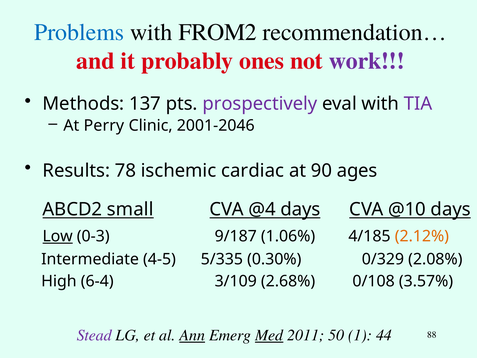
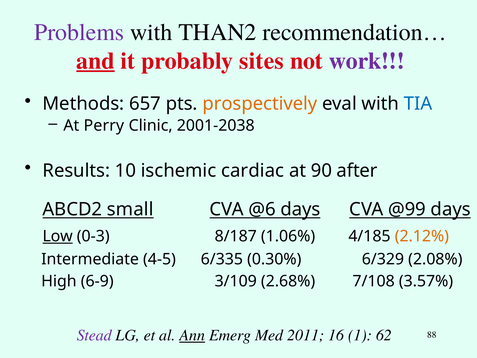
Problems colour: blue -> purple
FROM2: FROM2 -> THAN2
and underline: none -> present
ones: ones -> sites
137: 137 -> 657
prospectively colour: purple -> orange
TIA colour: purple -> blue
2001-2046: 2001-2046 -> 2001-2038
78: 78 -> 10
ages: ages -> after
@4: @4 -> @6
@10: @10 -> @99
9/187: 9/187 -> 8/187
5/335: 5/335 -> 6/335
0/329: 0/329 -> 6/329
6-4: 6-4 -> 6-9
0/108: 0/108 -> 7/108
Med underline: present -> none
50: 50 -> 16
44: 44 -> 62
